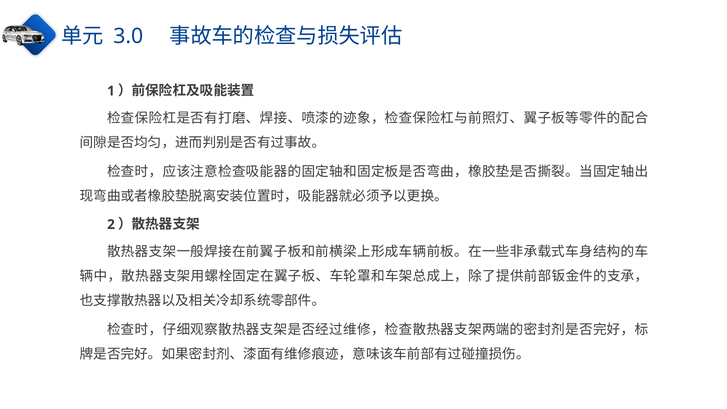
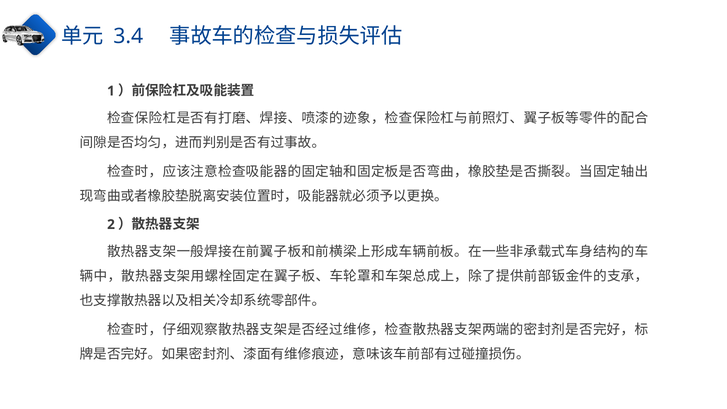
3.0: 3.0 -> 3.4
